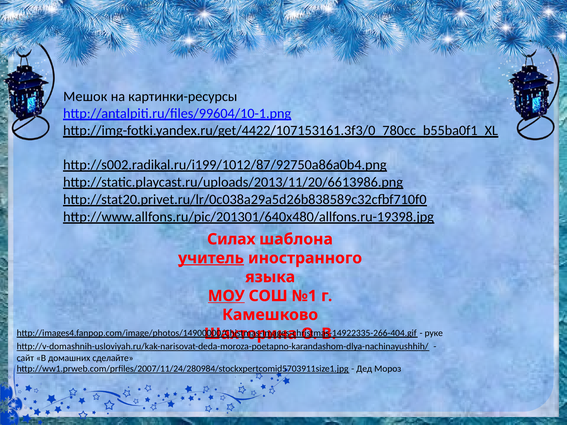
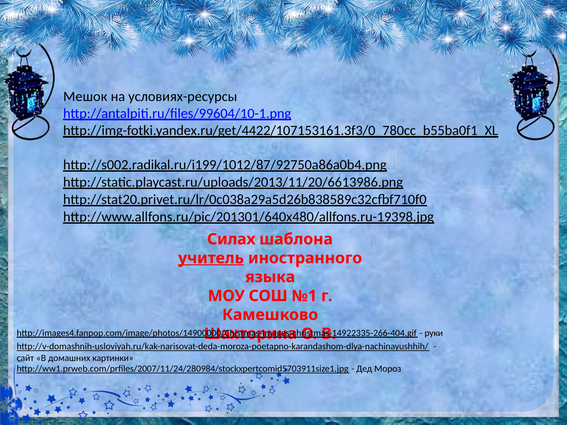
картинки-ресурсы: картинки-ресурсы -> условиях-ресурсы
МОУ underline: present -> none
руке: руке -> руки
сделайте: сделайте -> картинки
